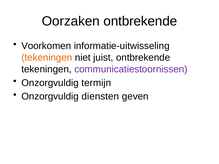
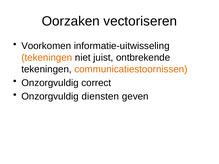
Oorzaken ontbrekende: ontbrekende -> vectoriseren
communicatiestoornissen colour: purple -> orange
termijn: termijn -> correct
